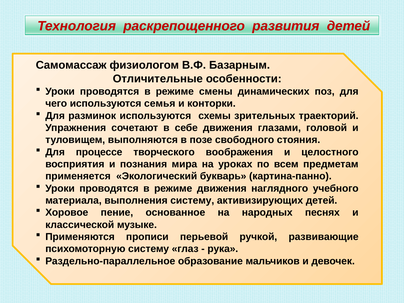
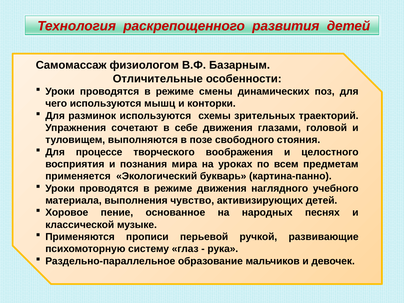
семья: семья -> мышц
выполнения систему: систему -> чувство
